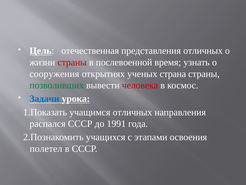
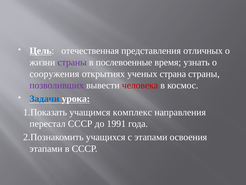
страны at (72, 62) colour: red -> purple
послевоенной: послевоенной -> послевоенные
позволивших colour: green -> purple
учащимся отличных: отличных -> комплекс
распался: распался -> перестал
полетел at (46, 148): полетел -> этапами
